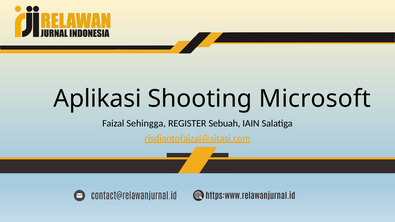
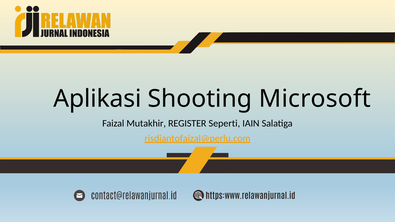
Sehingga: Sehingga -> Mutakhir
Sebuah: Sebuah -> Seperti
risdiantofaizal@sitasi.com: risdiantofaizal@sitasi.com -> risdiantofaizal@perlu.com
